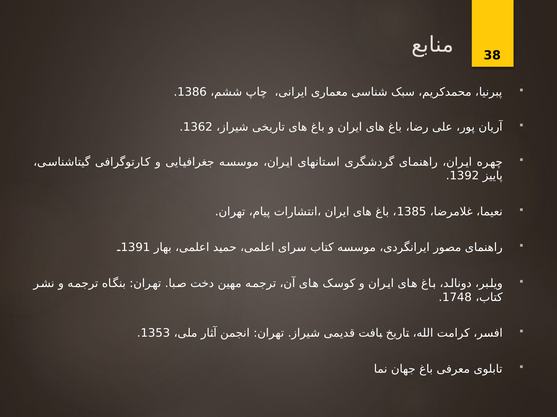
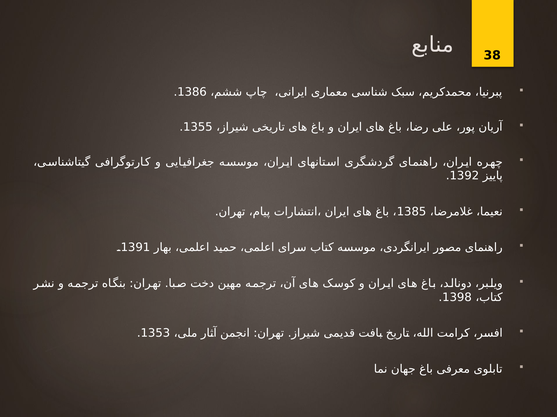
1362: 1362 -> 1355
1748: 1748 -> 1398
